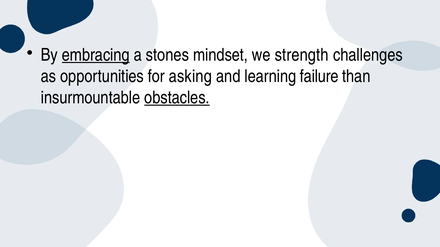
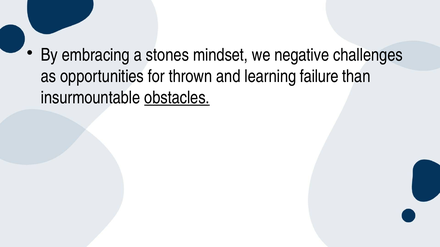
embracing underline: present -> none
strength: strength -> negative
asking: asking -> thrown
